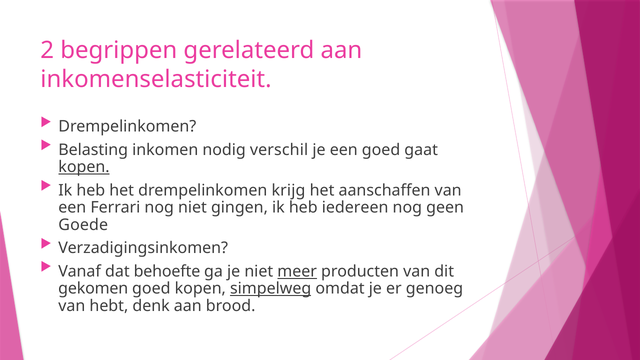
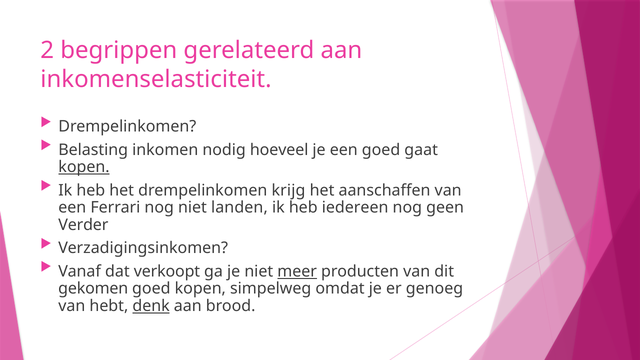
verschil: verschil -> hoeveel
gingen: gingen -> landen
Goede: Goede -> Verder
behoefte: behoefte -> verkoopt
simpelweg underline: present -> none
denk underline: none -> present
